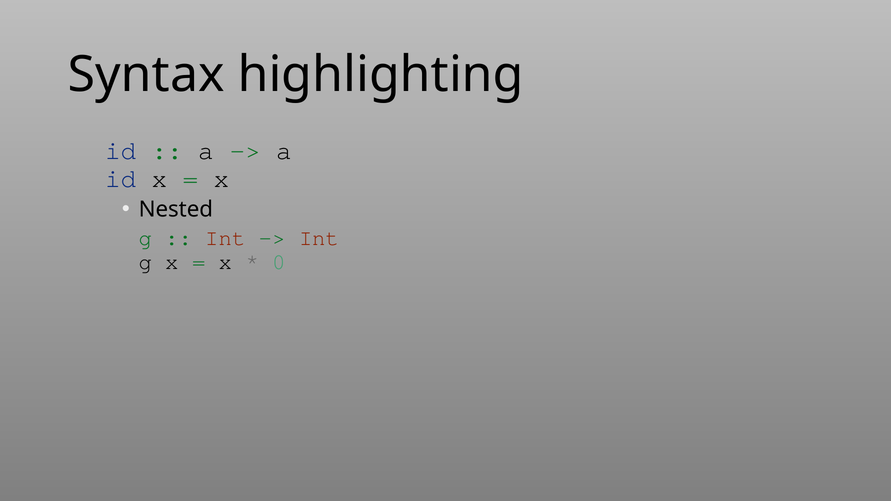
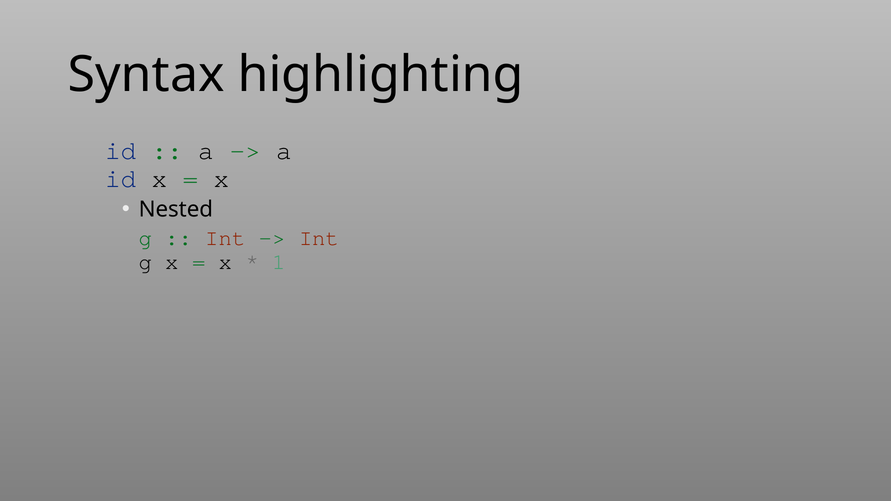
0: 0 -> 1
